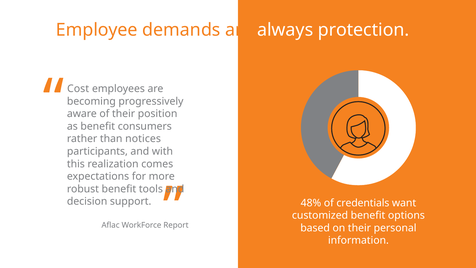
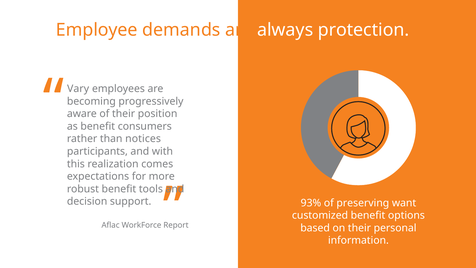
Cost: Cost -> Vary
48%: 48% -> 93%
credentials: credentials -> preserving
